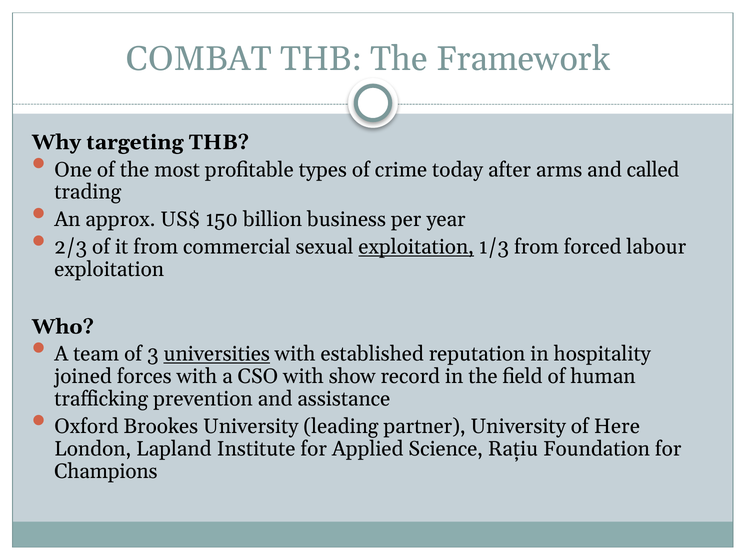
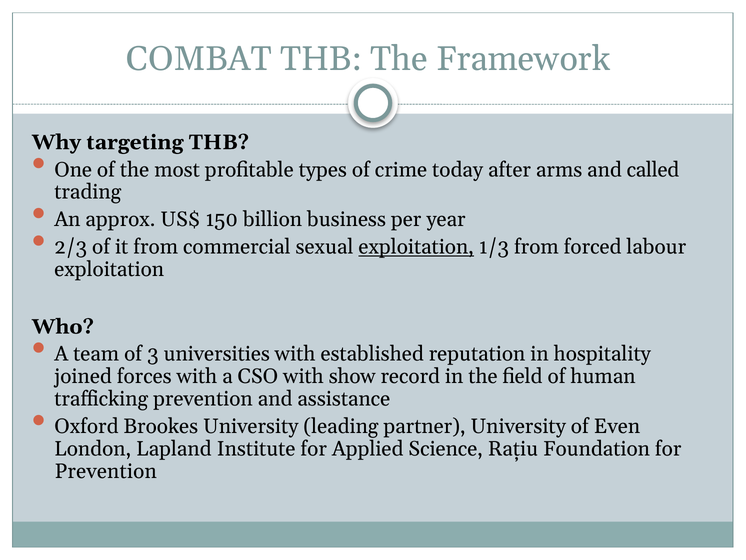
universities underline: present -> none
Here: Here -> Even
Champions at (106, 471): Champions -> Prevention
